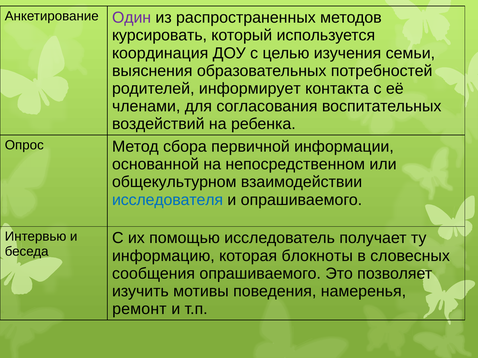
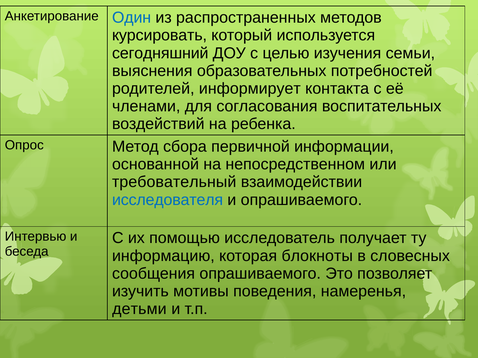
Один colour: purple -> blue
координация: координация -> сегодняшний
общекультурном: общекультурном -> требовательный
ремонт: ремонт -> детьми
